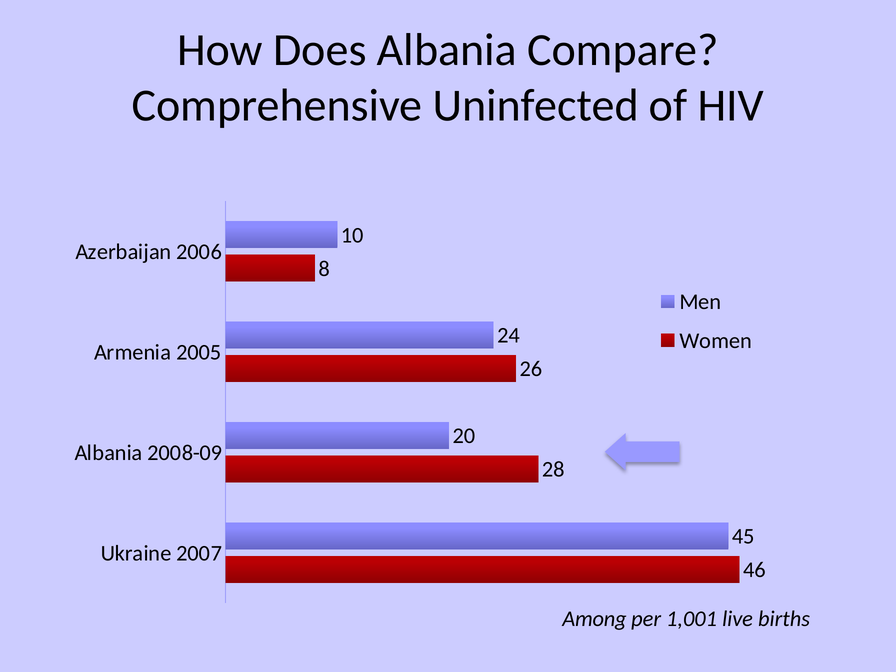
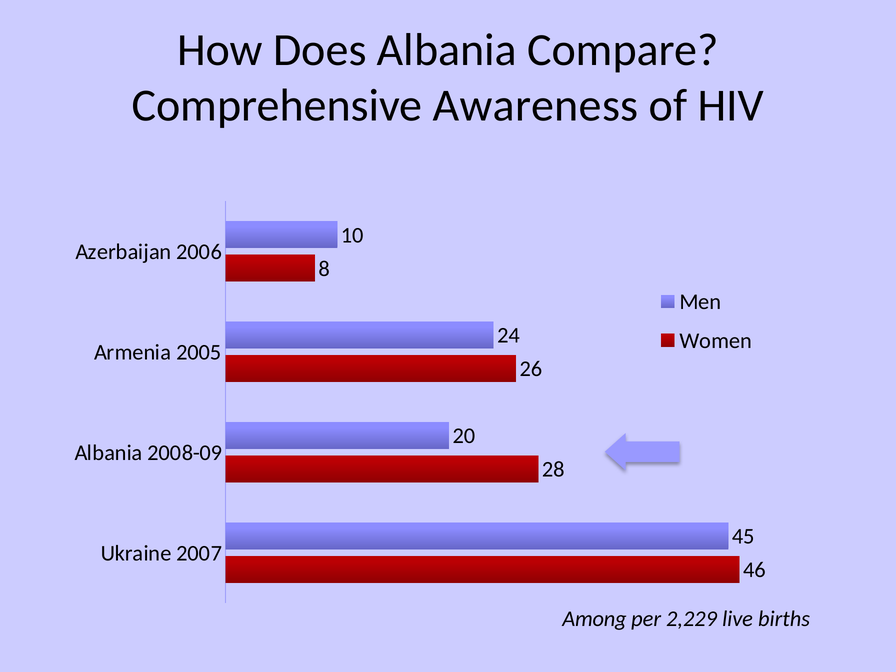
Uninfected: Uninfected -> Awareness
1,001: 1,001 -> 2,229
